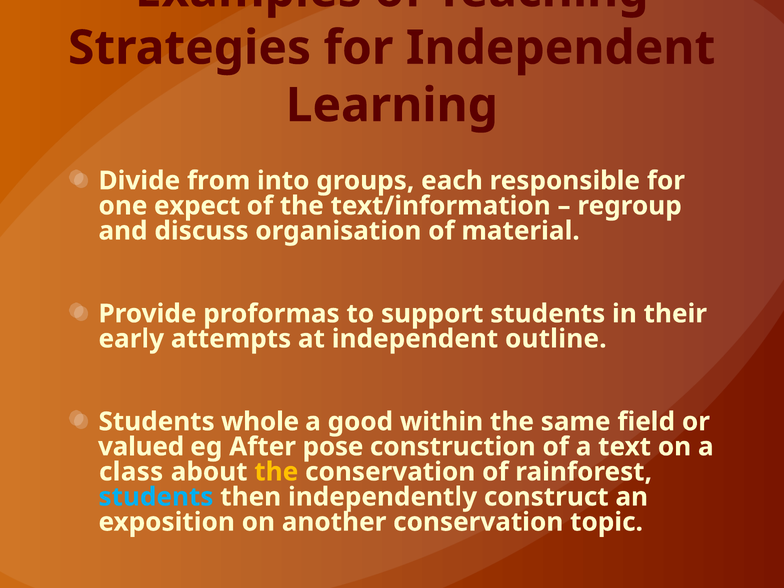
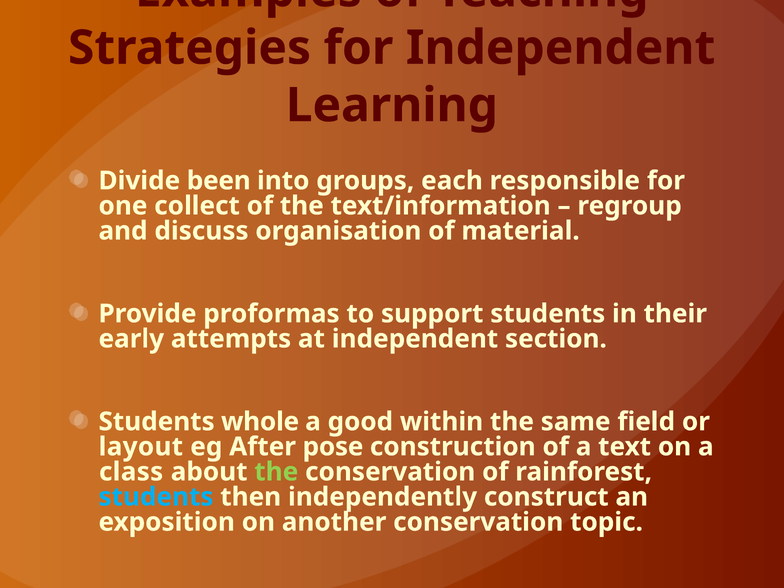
from: from -> been
expect: expect -> collect
outline: outline -> section
valued: valued -> layout
the at (276, 472) colour: yellow -> light green
